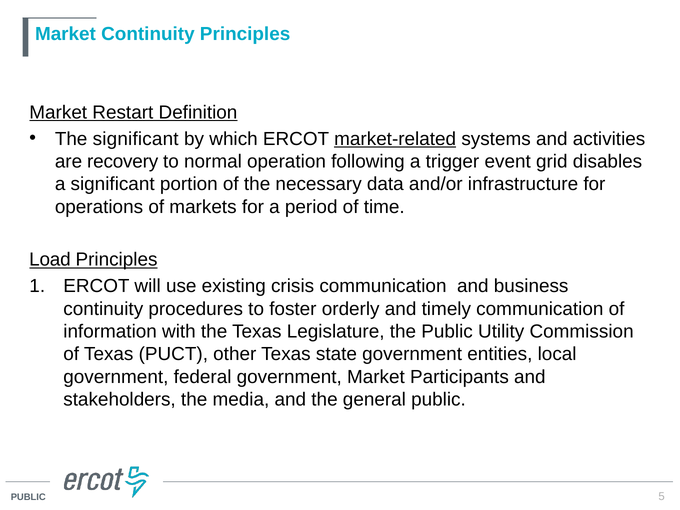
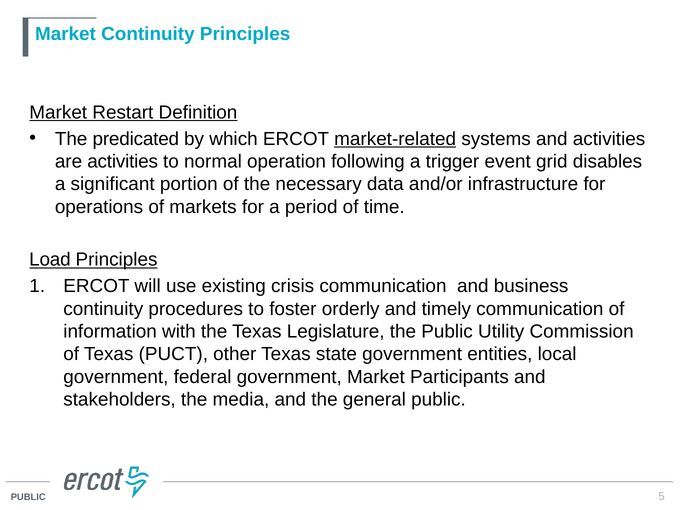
The significant: significant -> predicated
are recovery: recovery -> activities
